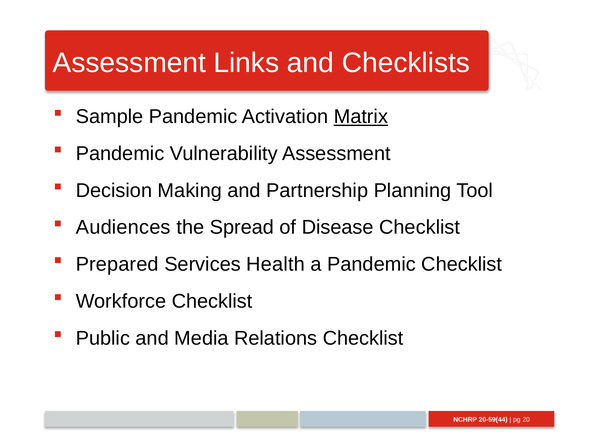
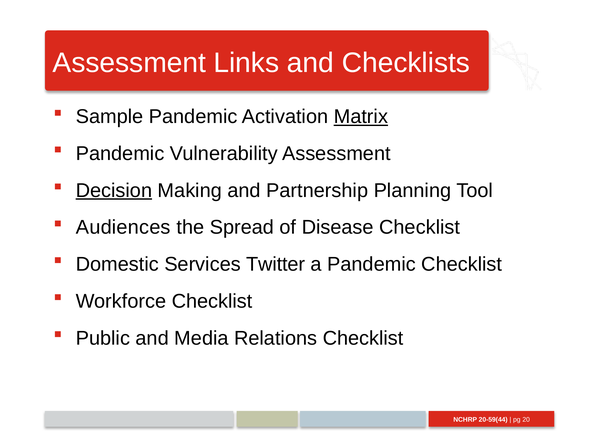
Decision underline: none -> present
Prepared: Prepared -> Domestic
Health: Health -> Twitter
